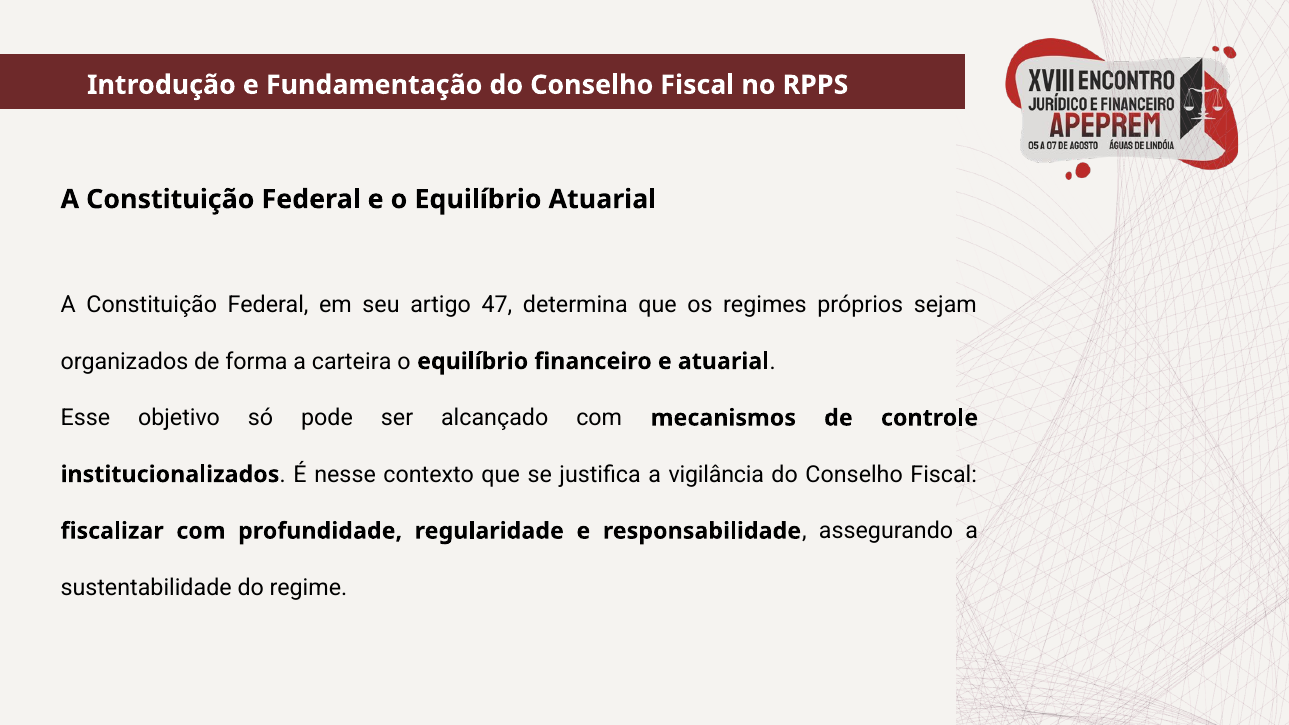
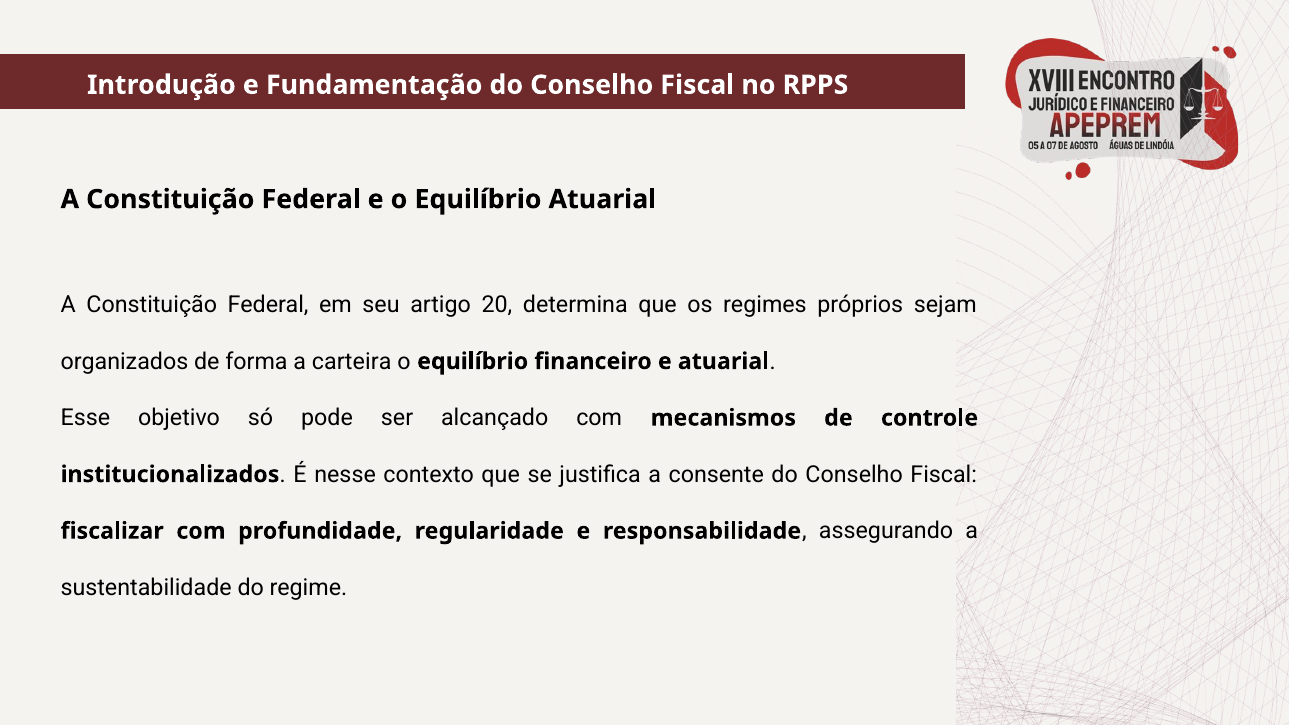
47: 47 -> 20
vigilância: vigilância -> consente
